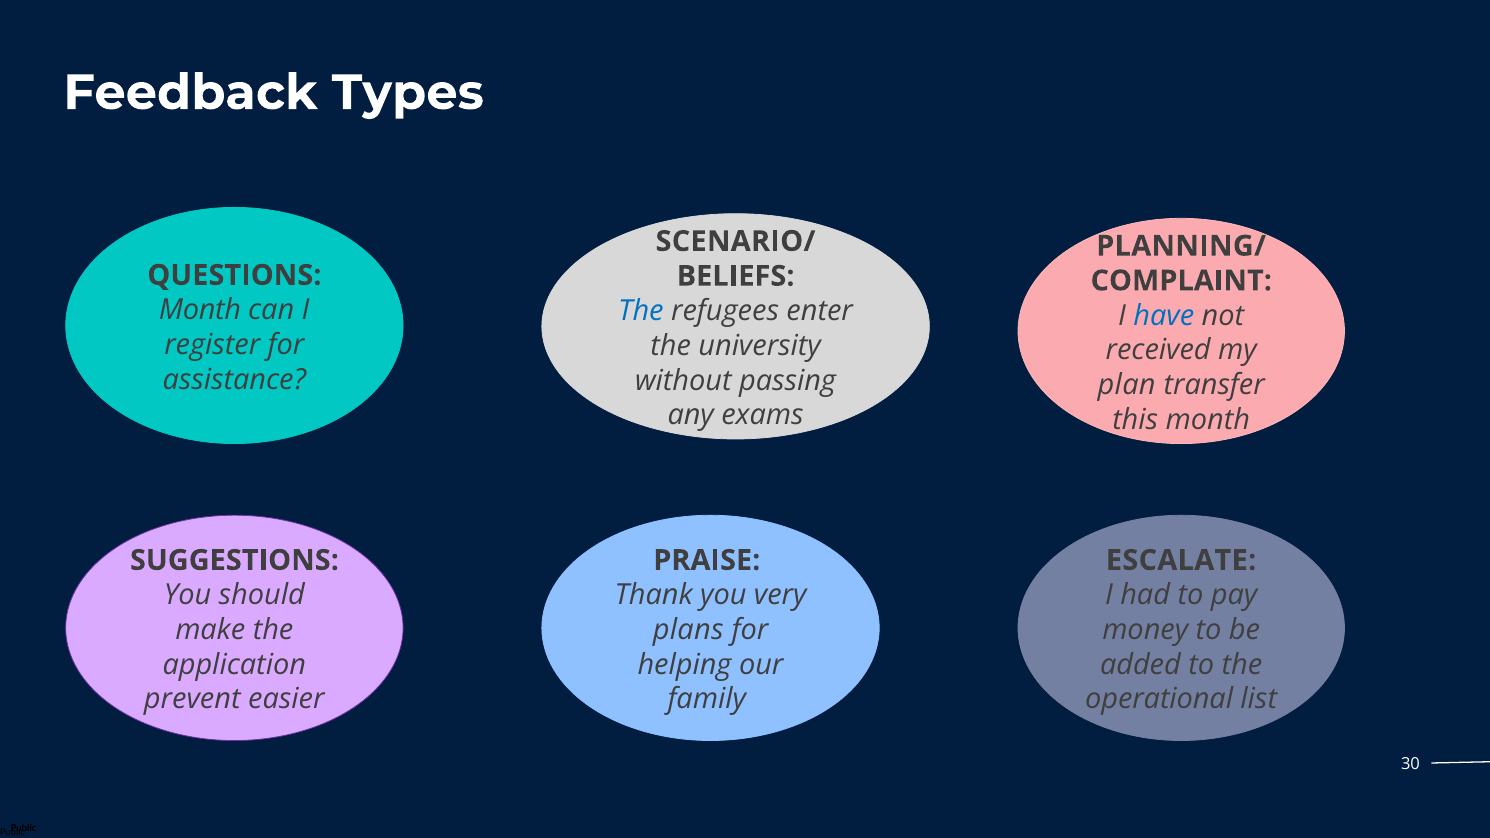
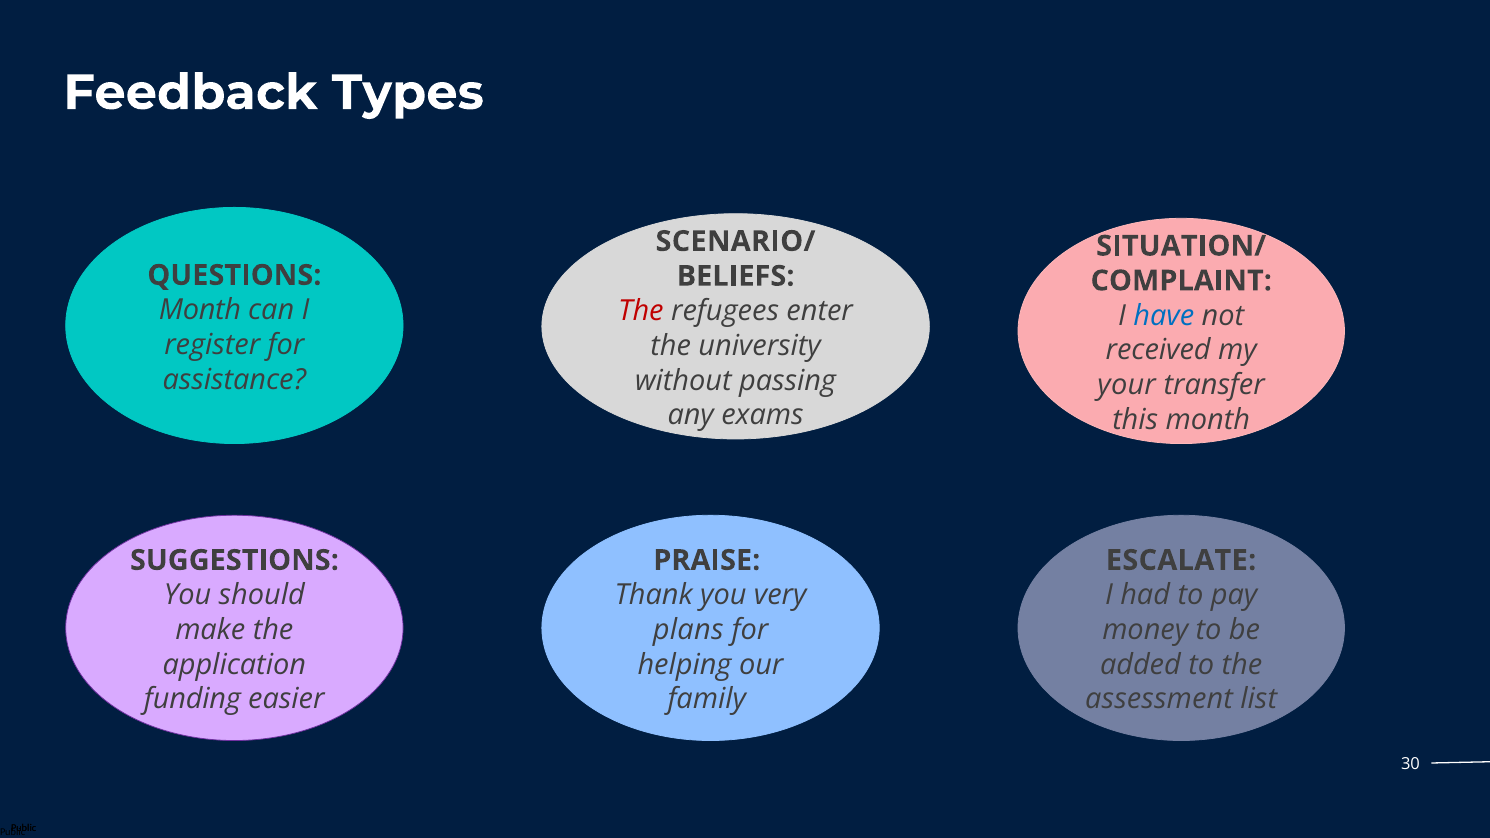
PLANNING/: PLANNING/ -> SITUATION/
The at (641, 311) colour: blue -> red
plan: plan -> your
prevent: prevent -> funding
operational: operational -> assessment
